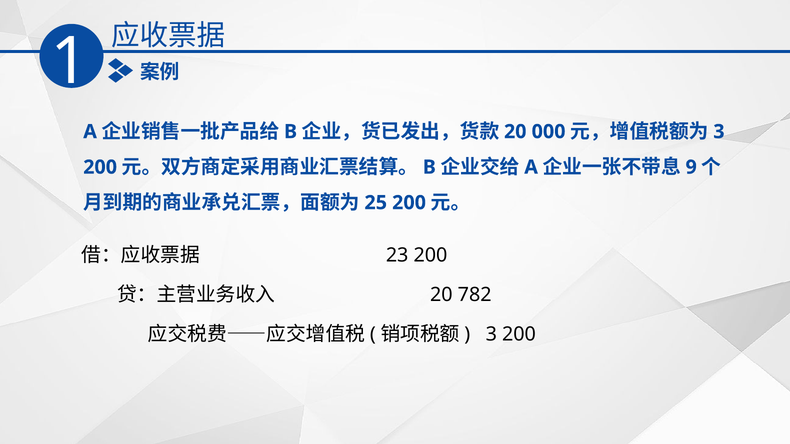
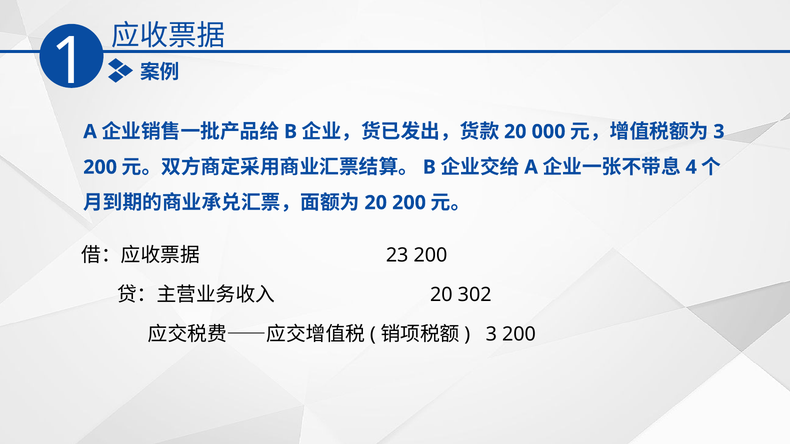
9: 9 -> 4
25 at (376, 203): 25 -> 20
782: 782 -> 302
